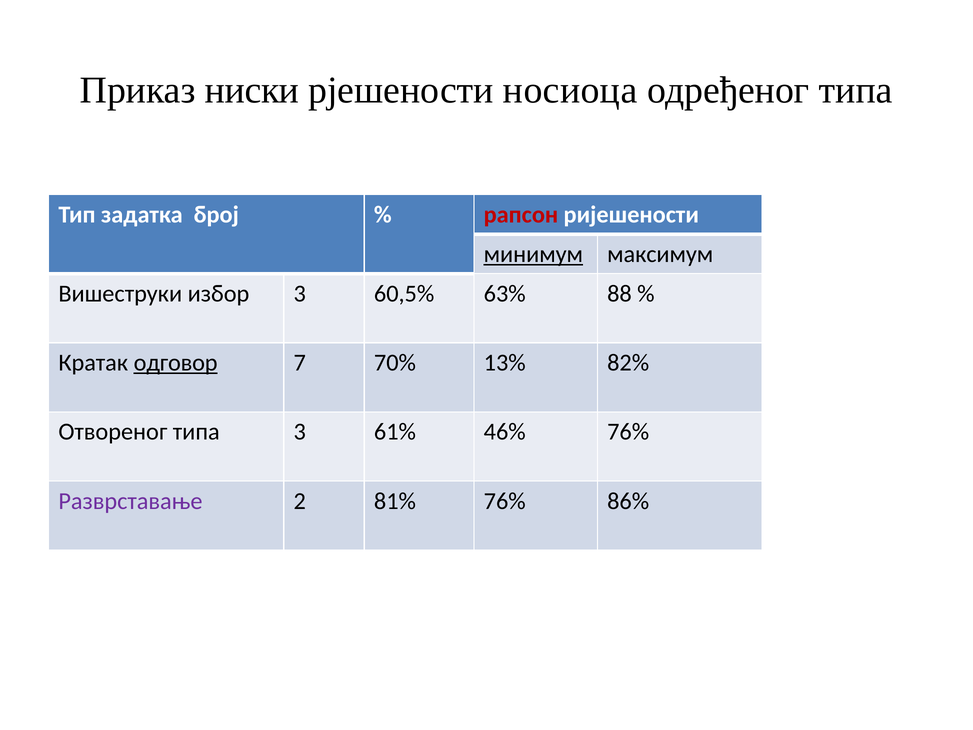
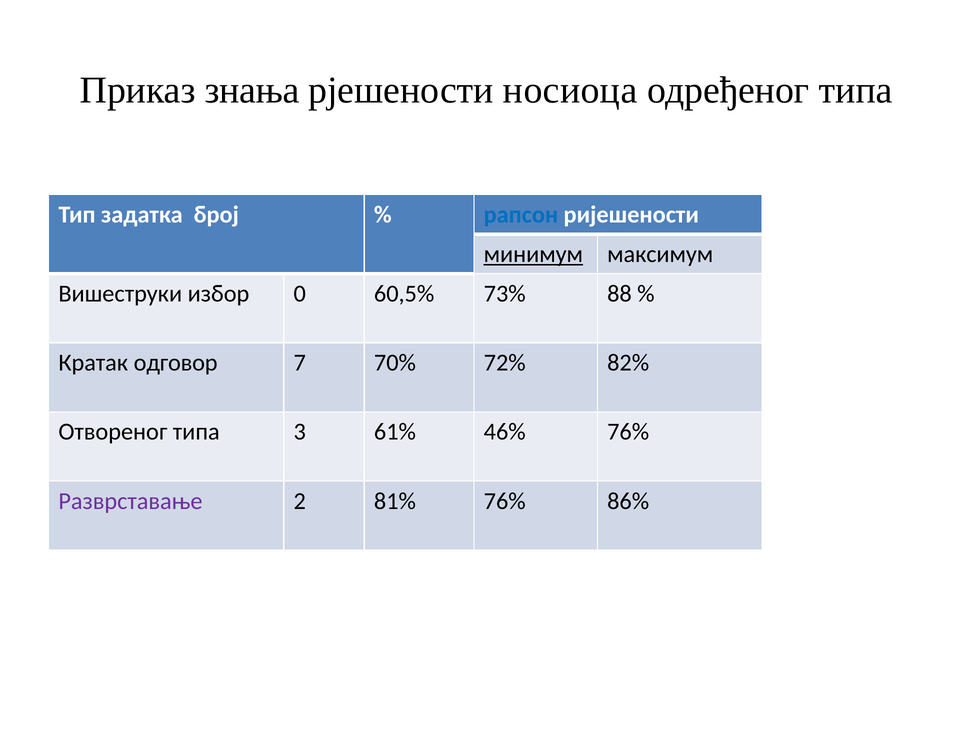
ниски: ниски -> знања
рапсон colour: red -> blue
избор 3: 3 -> 0
63%: 63% -> 73%
одговор underline: present -> none
13%: 13% -> 72%
